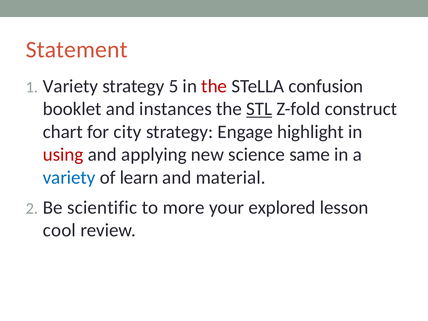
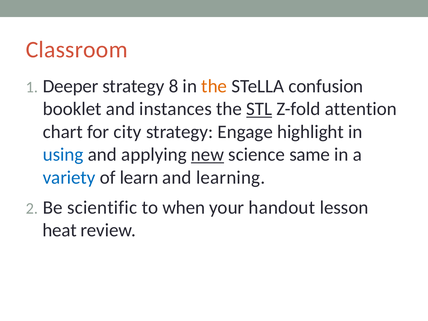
Statement: Statement -> Classroom
Variety at (70, 86): Variety -> Deeper
5: 5 -> 8
the at (214, 86) colour: red -> orange
construct: construct -> attention
using colour: red -> blue
new underline: none -> present
material: material -> learning
more: more -> when
explored: explored -> handout
cool: cool -> heat
